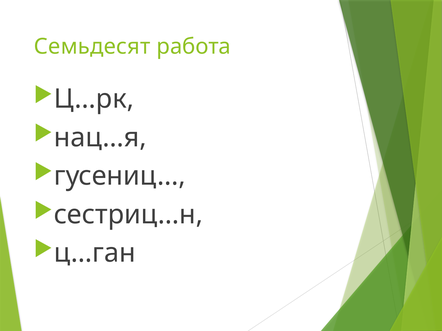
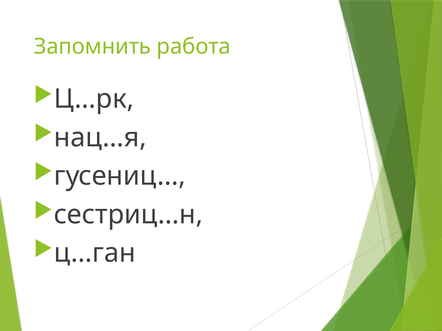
Семьдесят: Семьдесят -> Запомнить
